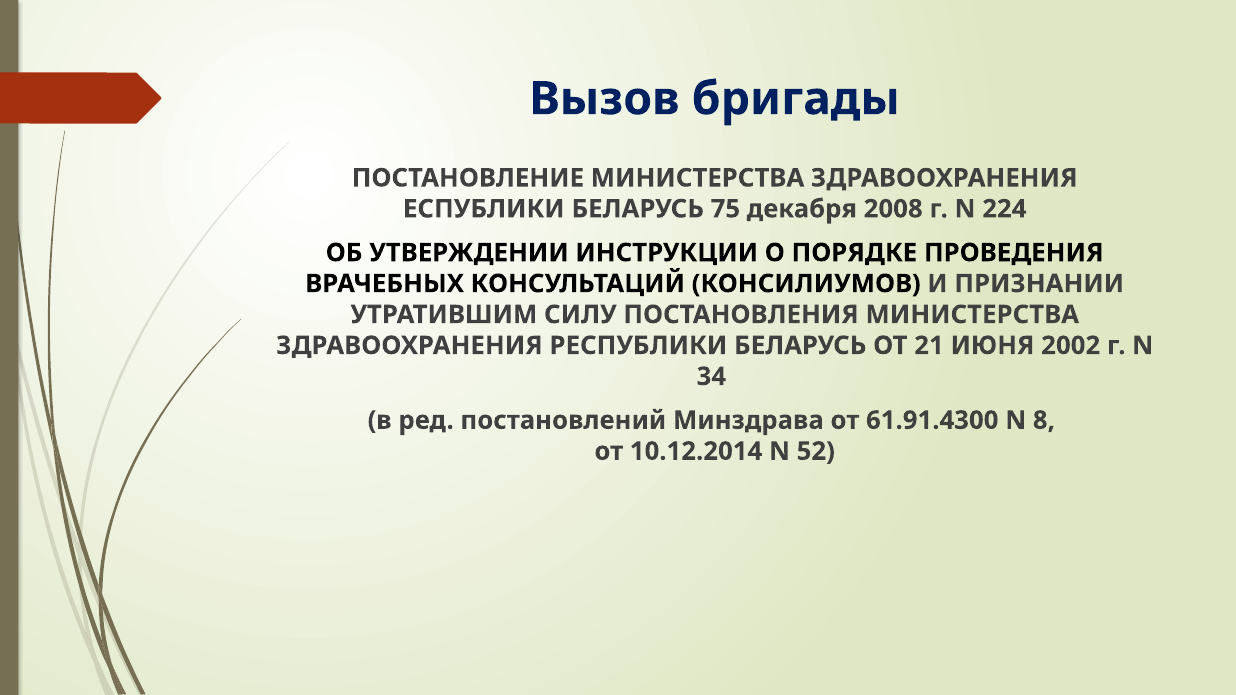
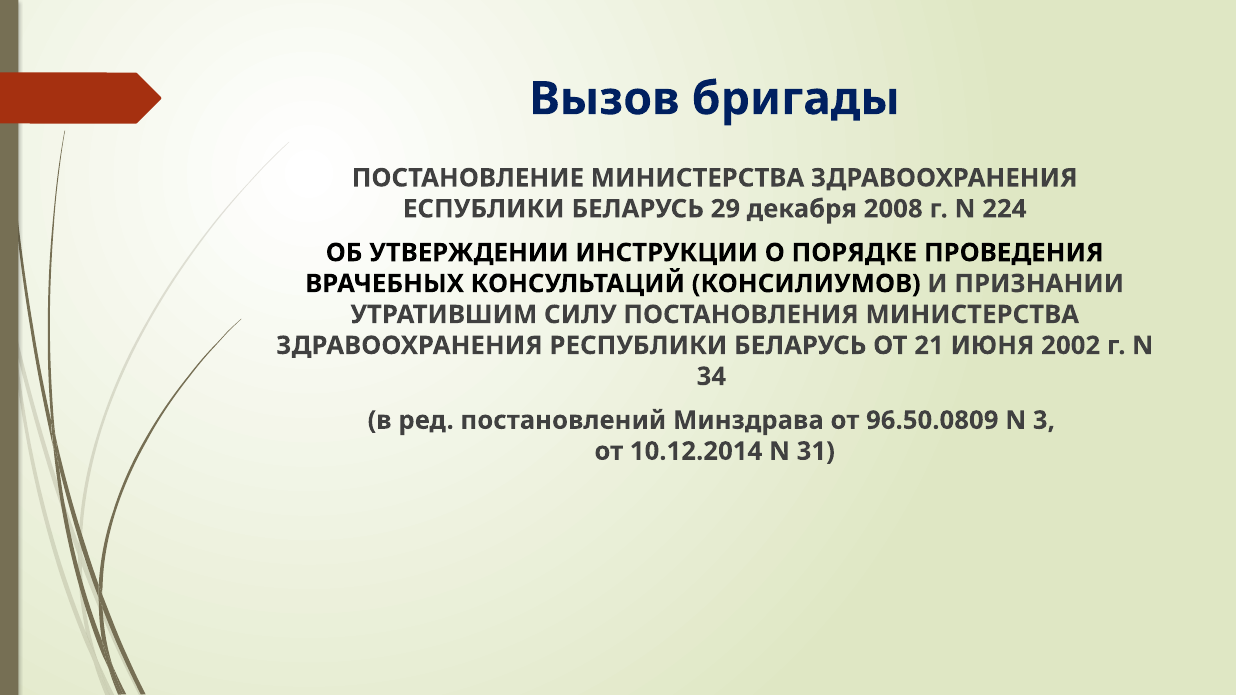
75: 75 -> 29
61.91.4300: 61.91.4300 -> 96.50.0809
8: 8 -> 3
52: 52 -> 31
